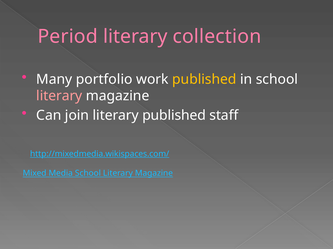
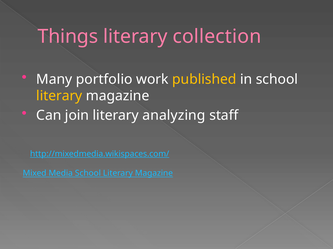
Period: Period -> Things
literary at (59, 96) colour: pink -> yellow
literary published: published -> analyzing
